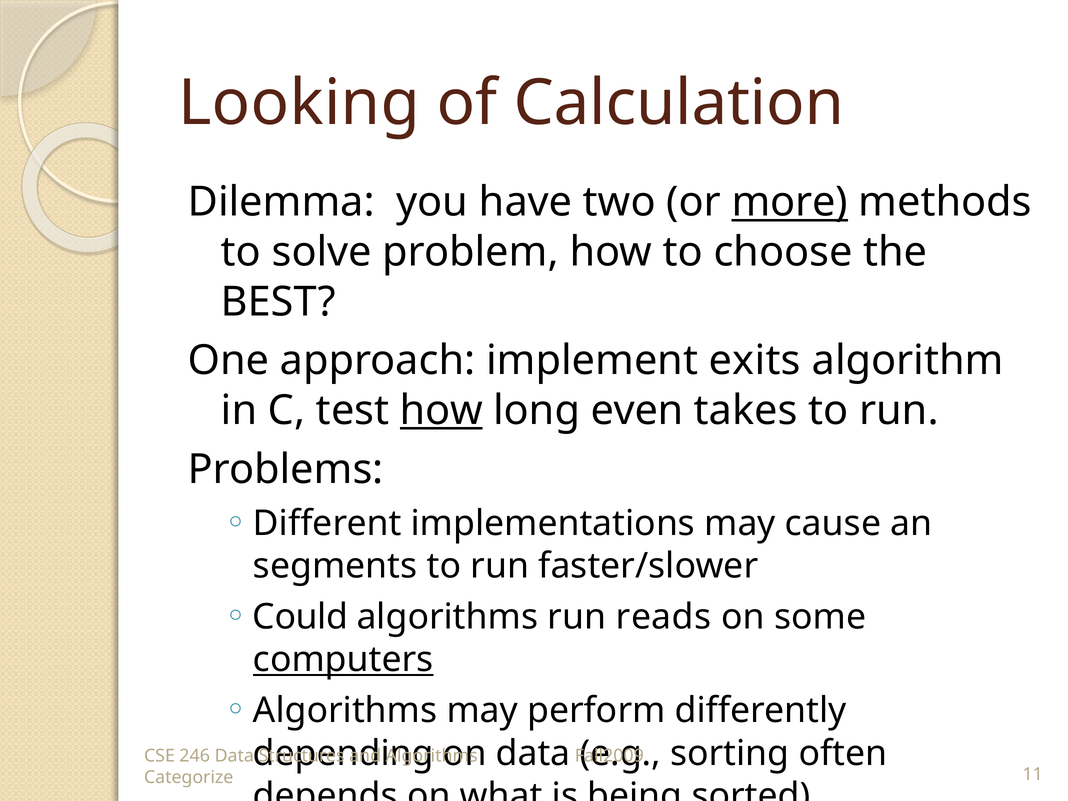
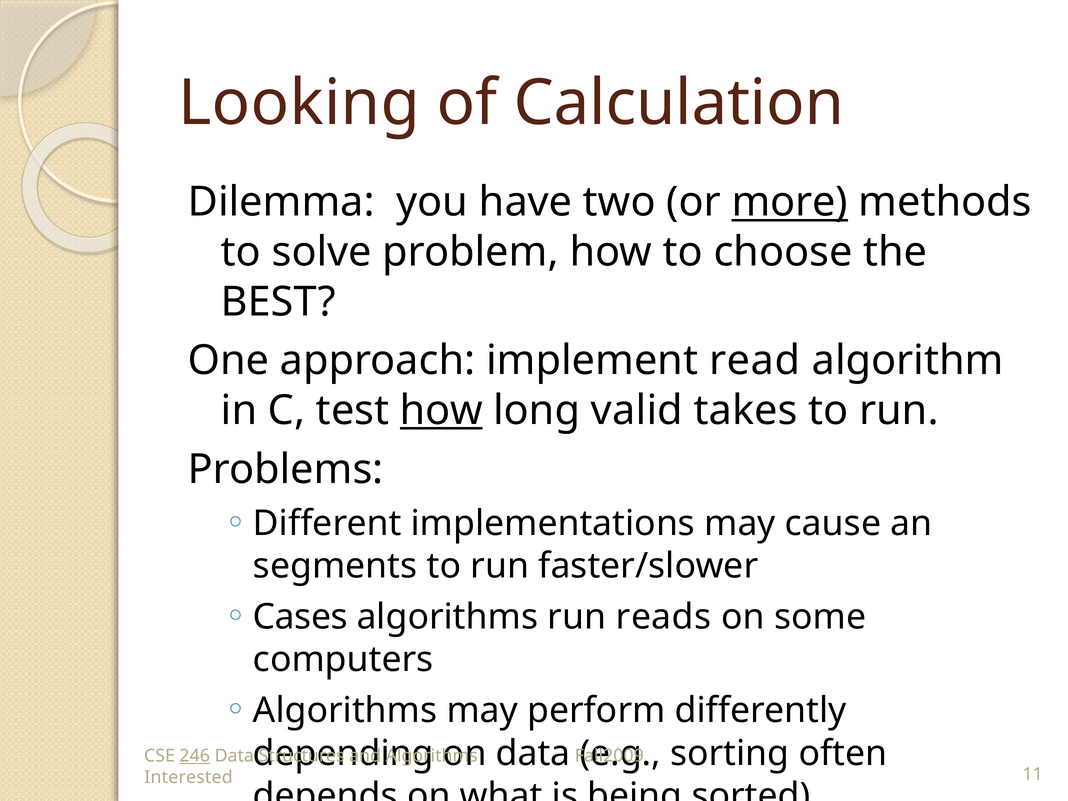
exits: exits -> read
even: even -> valid
Could: Could -> Cases
computers underline: present -> none
246 underline: none -> present
Categorize: Categorize -> Interested
